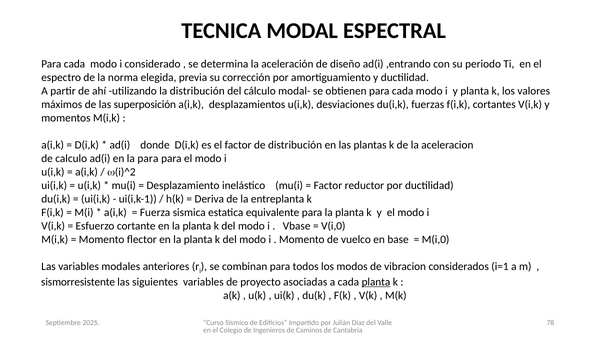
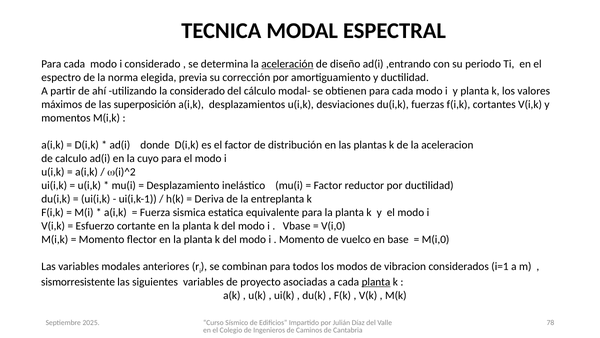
aceleración underline: none -> present
la distribución: distribución -> considerado
la para: para -> cuyo
